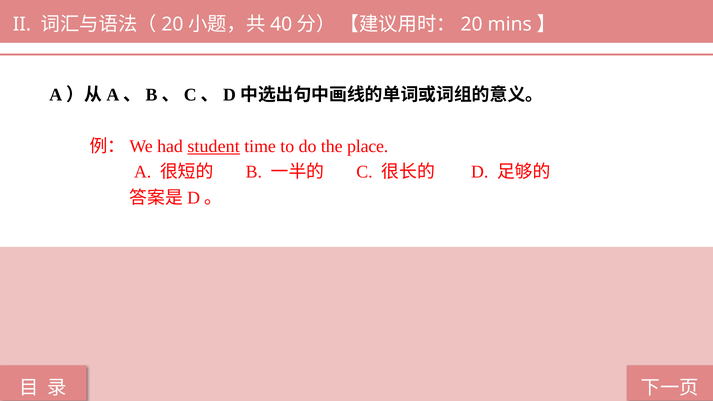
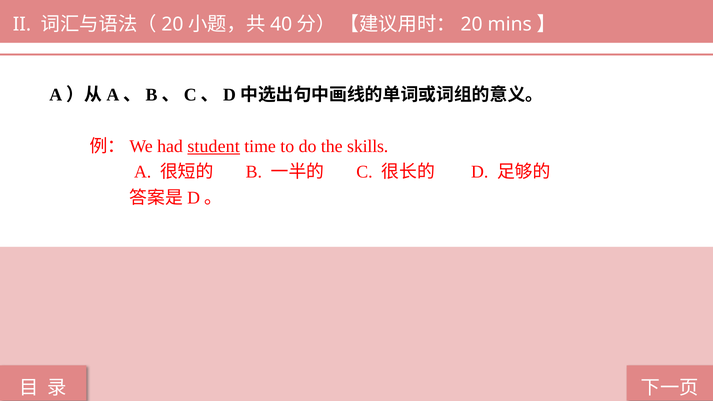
place: place -> skills
